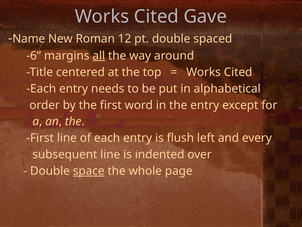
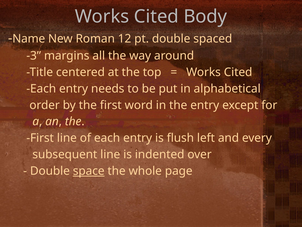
Gave: Gave -> Body
-6: -6 -> -3
all underline: present -> none
